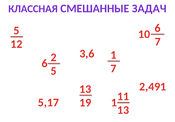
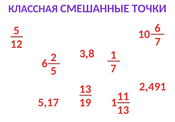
ЗАДАЧ: ЗАДАЧ -> ТОЧКИ
3,6: 3,6 -> 3,8
